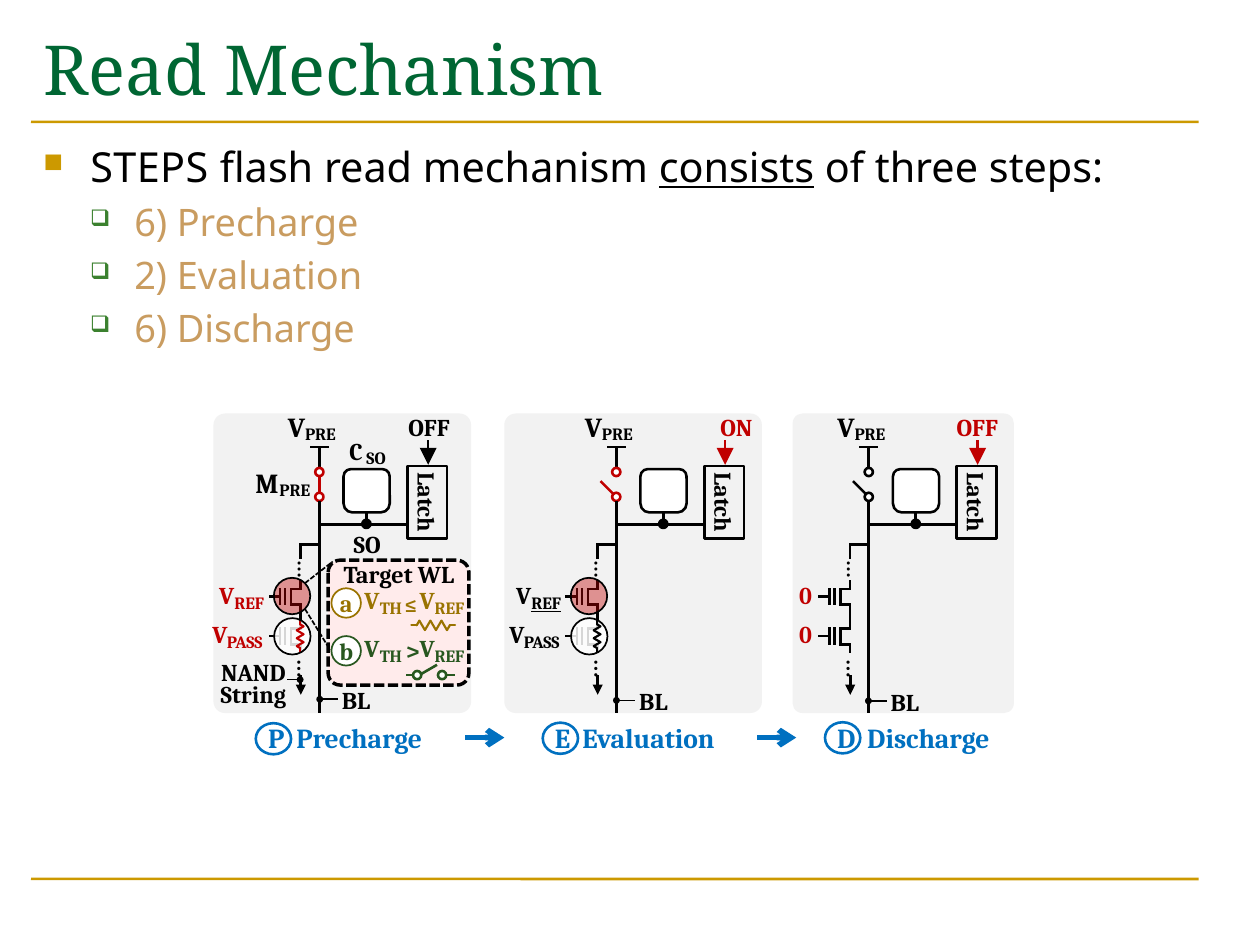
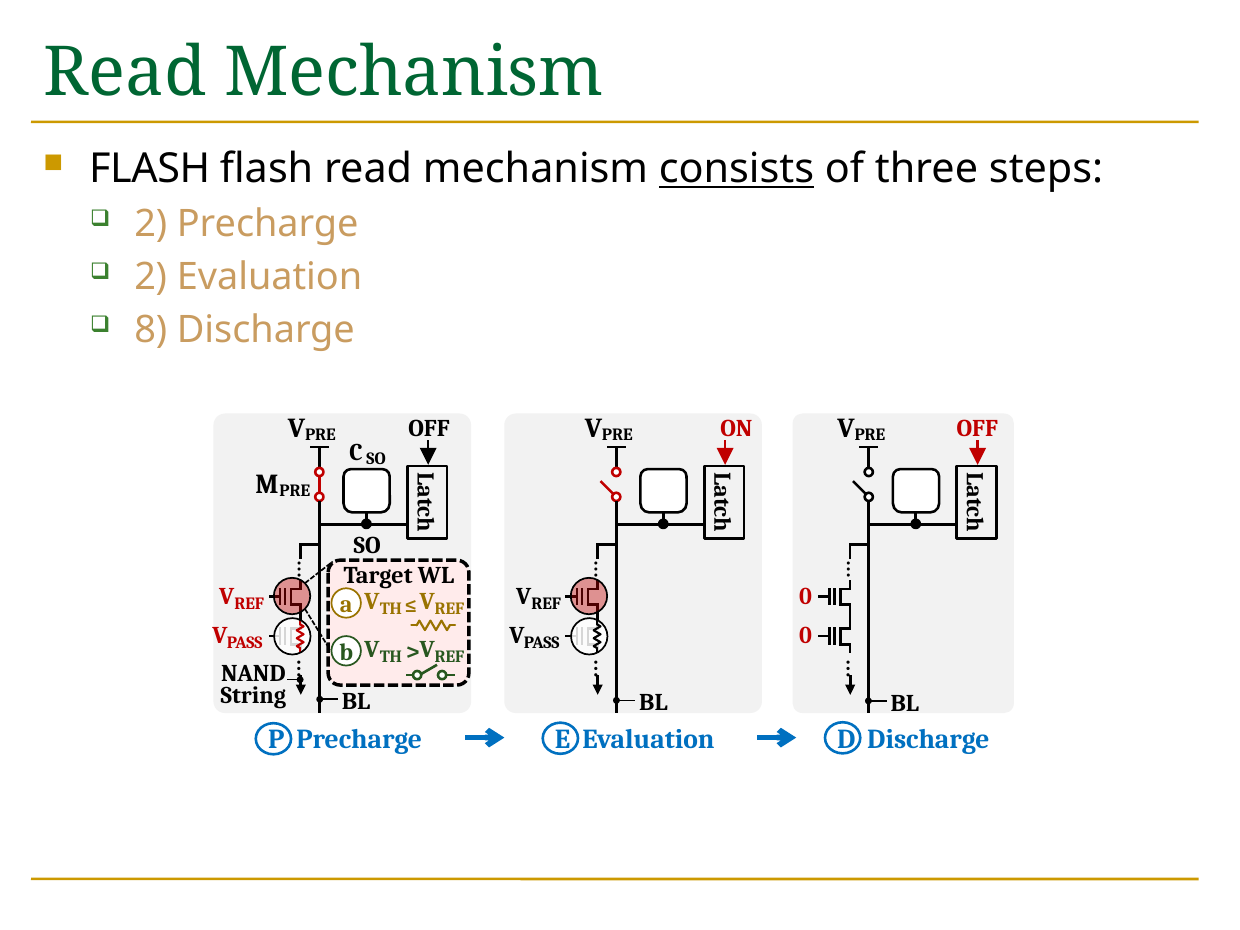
STEPS at (149, 169): STEPS -> FLASH
6 at (151, 224): 6 -> 2
6 at (151, 330): 6 -> 8
REF at (546, 604) underline: present -> none
